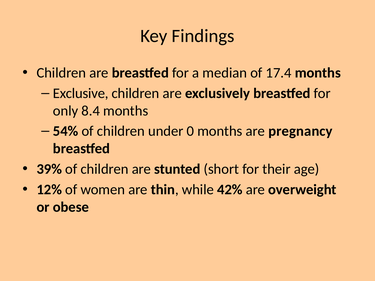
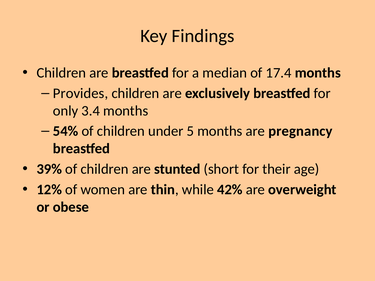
Exclusive: Exclusive -> Provides
8.4: 8.4 -> 3.4
0: 0 -> 5
